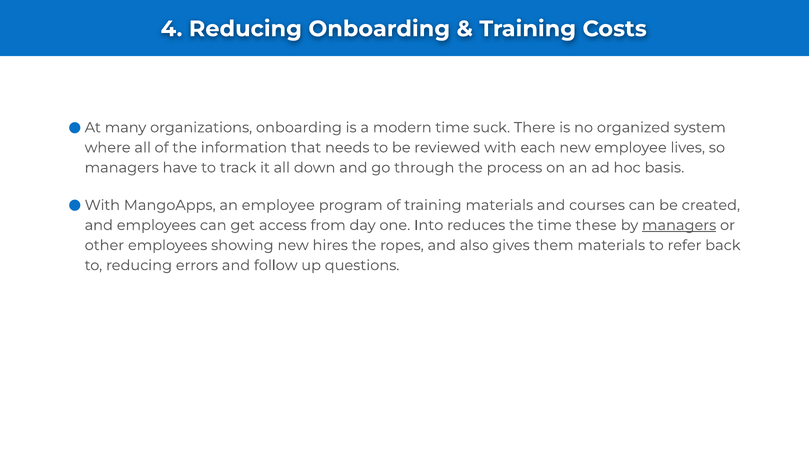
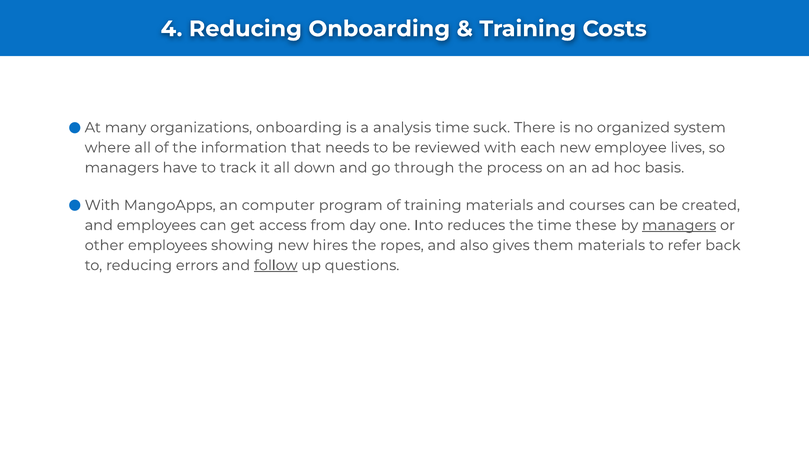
modern: modern -> analysis
an employee: employee -> computer
follow underline: none -> present
